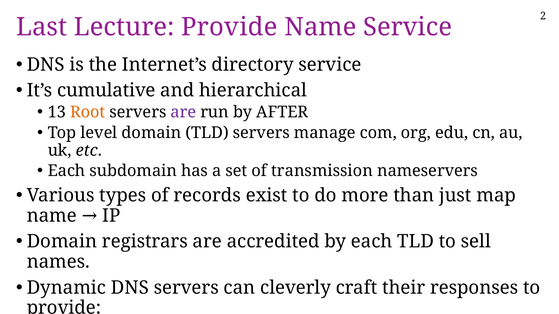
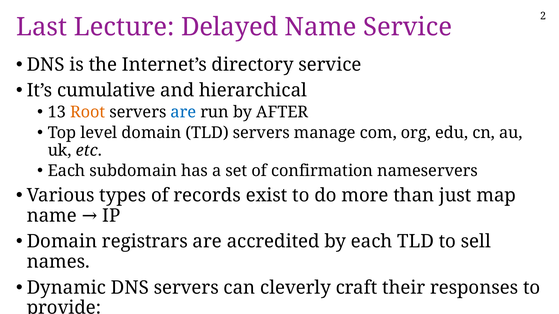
Lecture Provide: Provide -> Delayed
are at (183, 112) colour: purple -> blue
transmission: transmission -> confirmation
